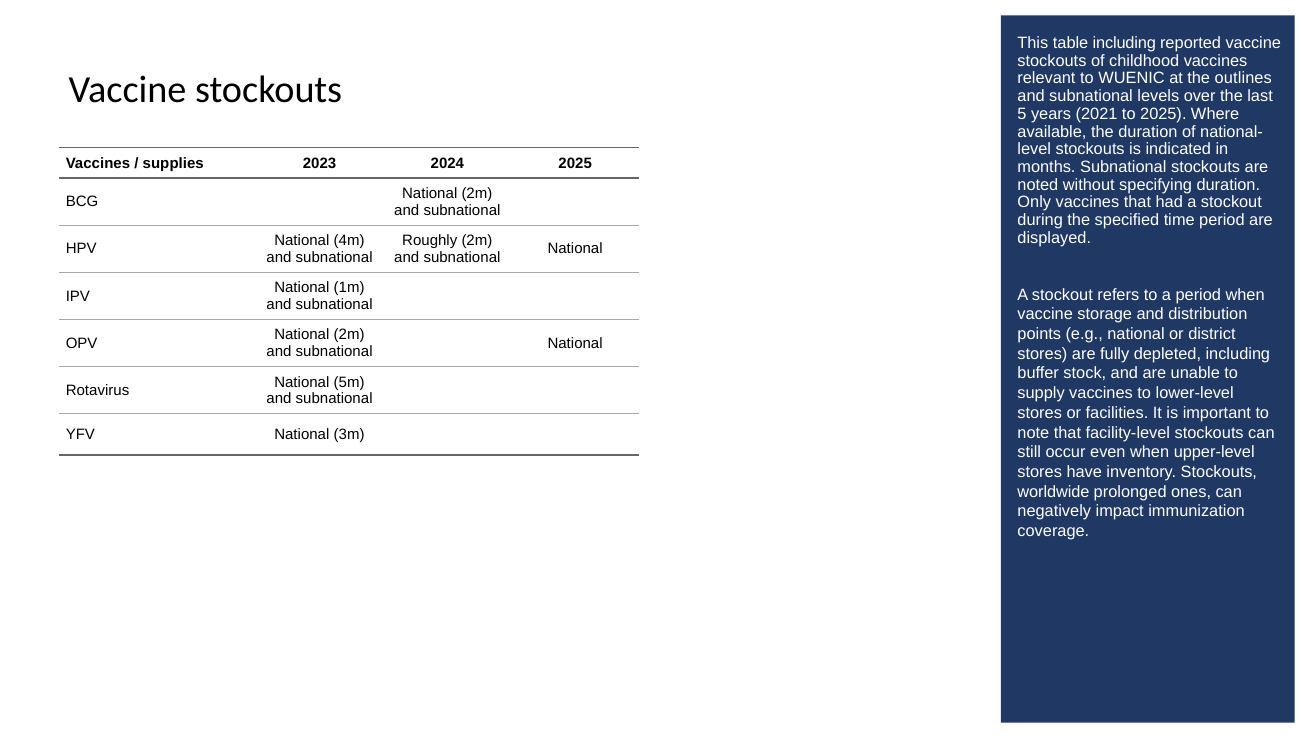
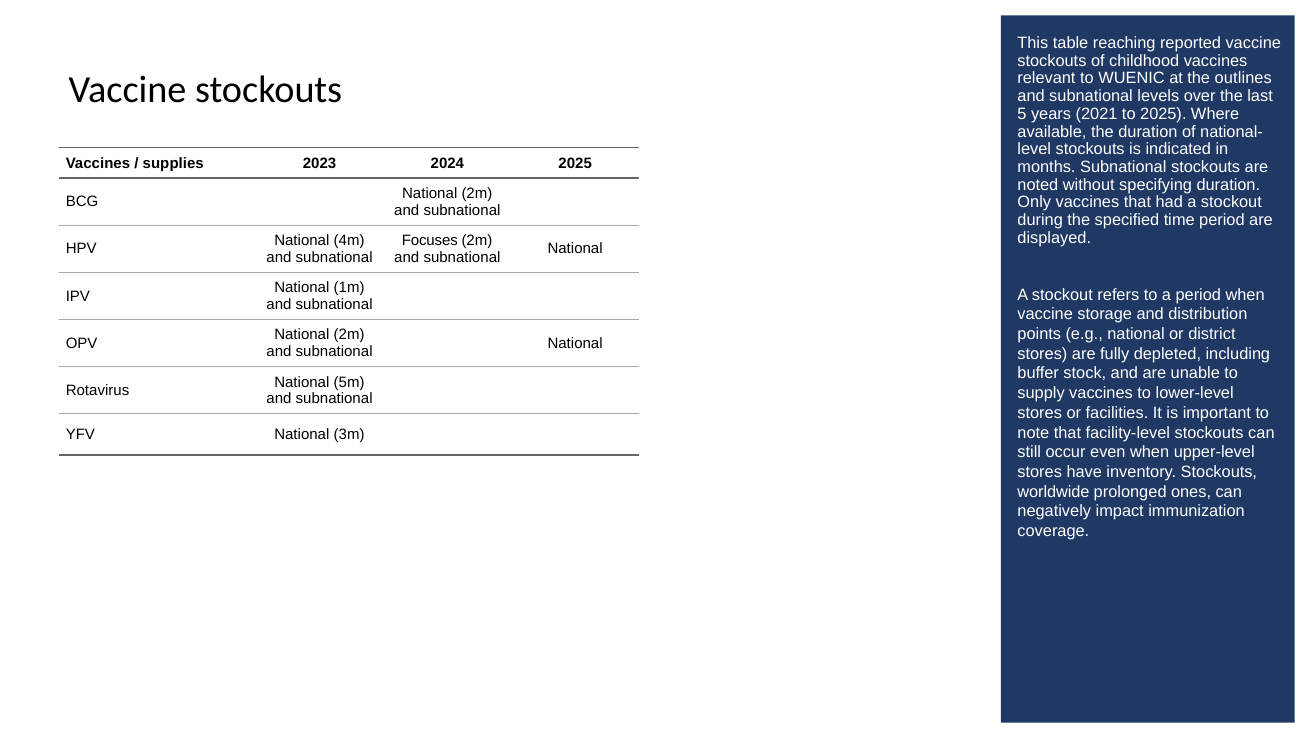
table including: including -> reaching
Roughly: Roughly -> Focuses
